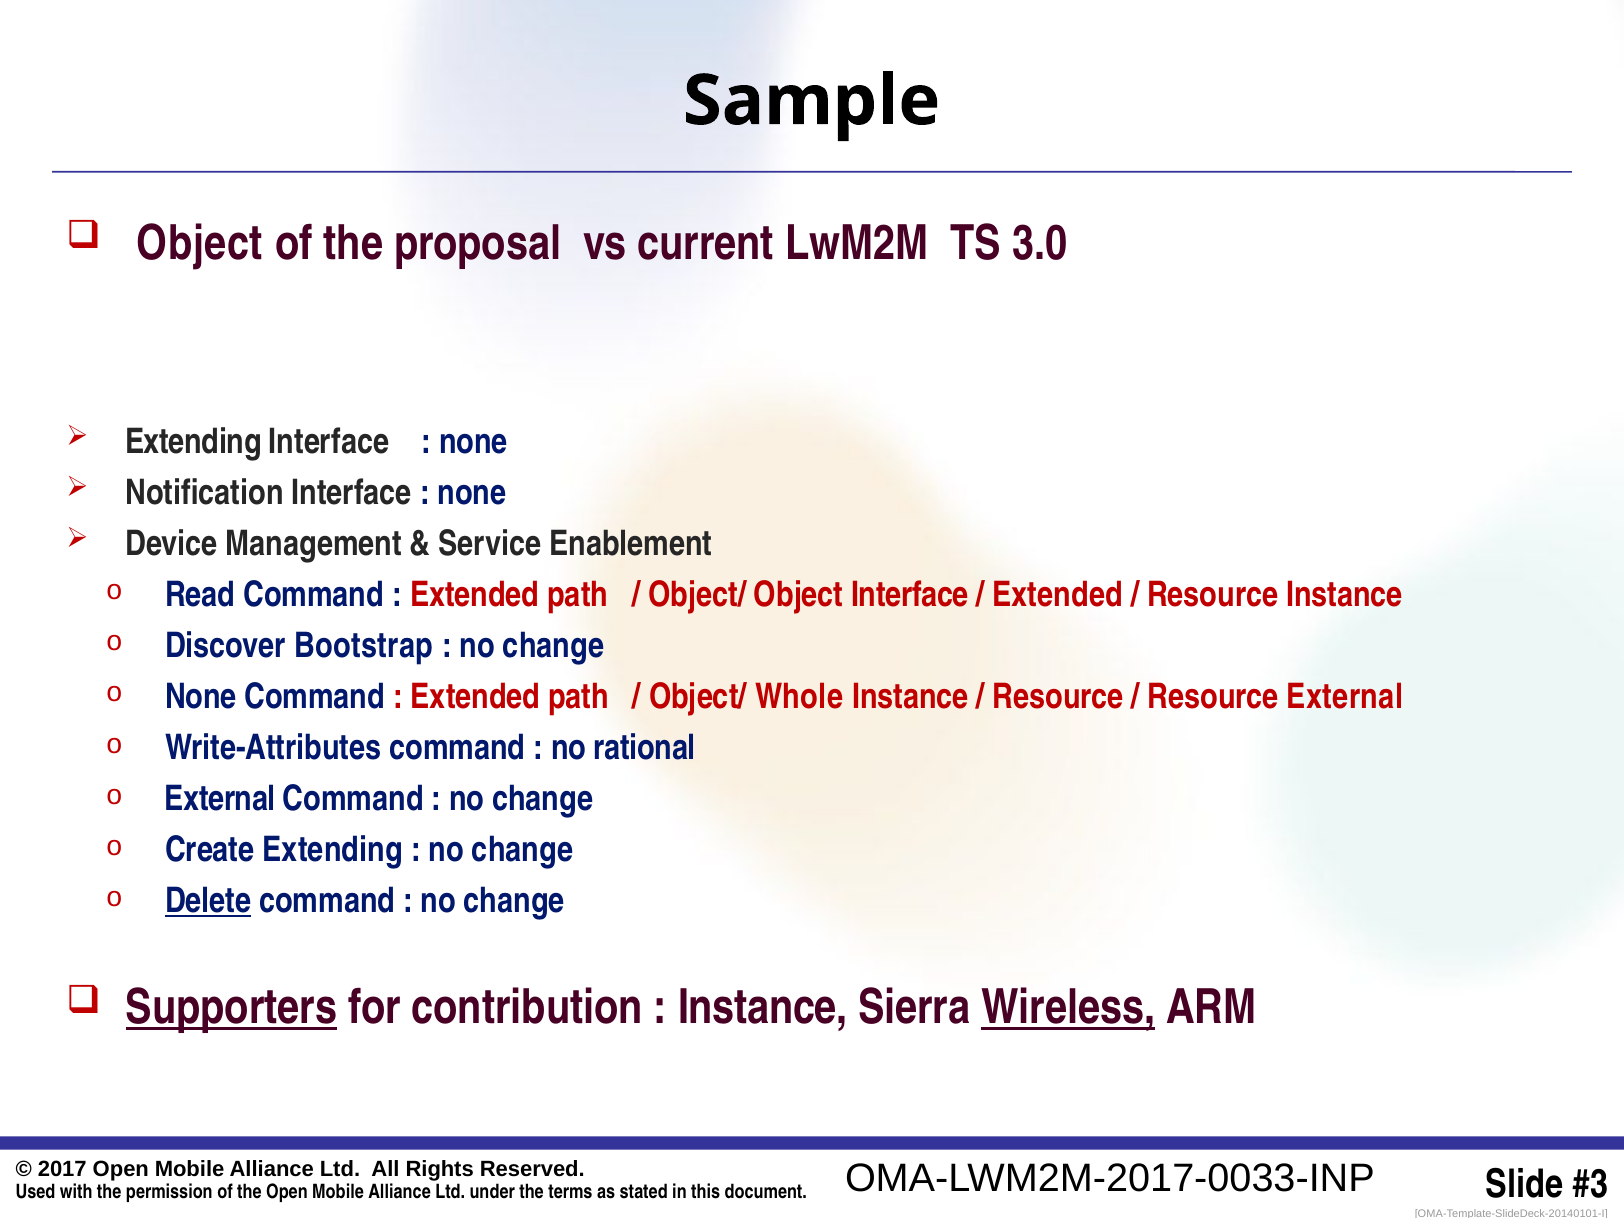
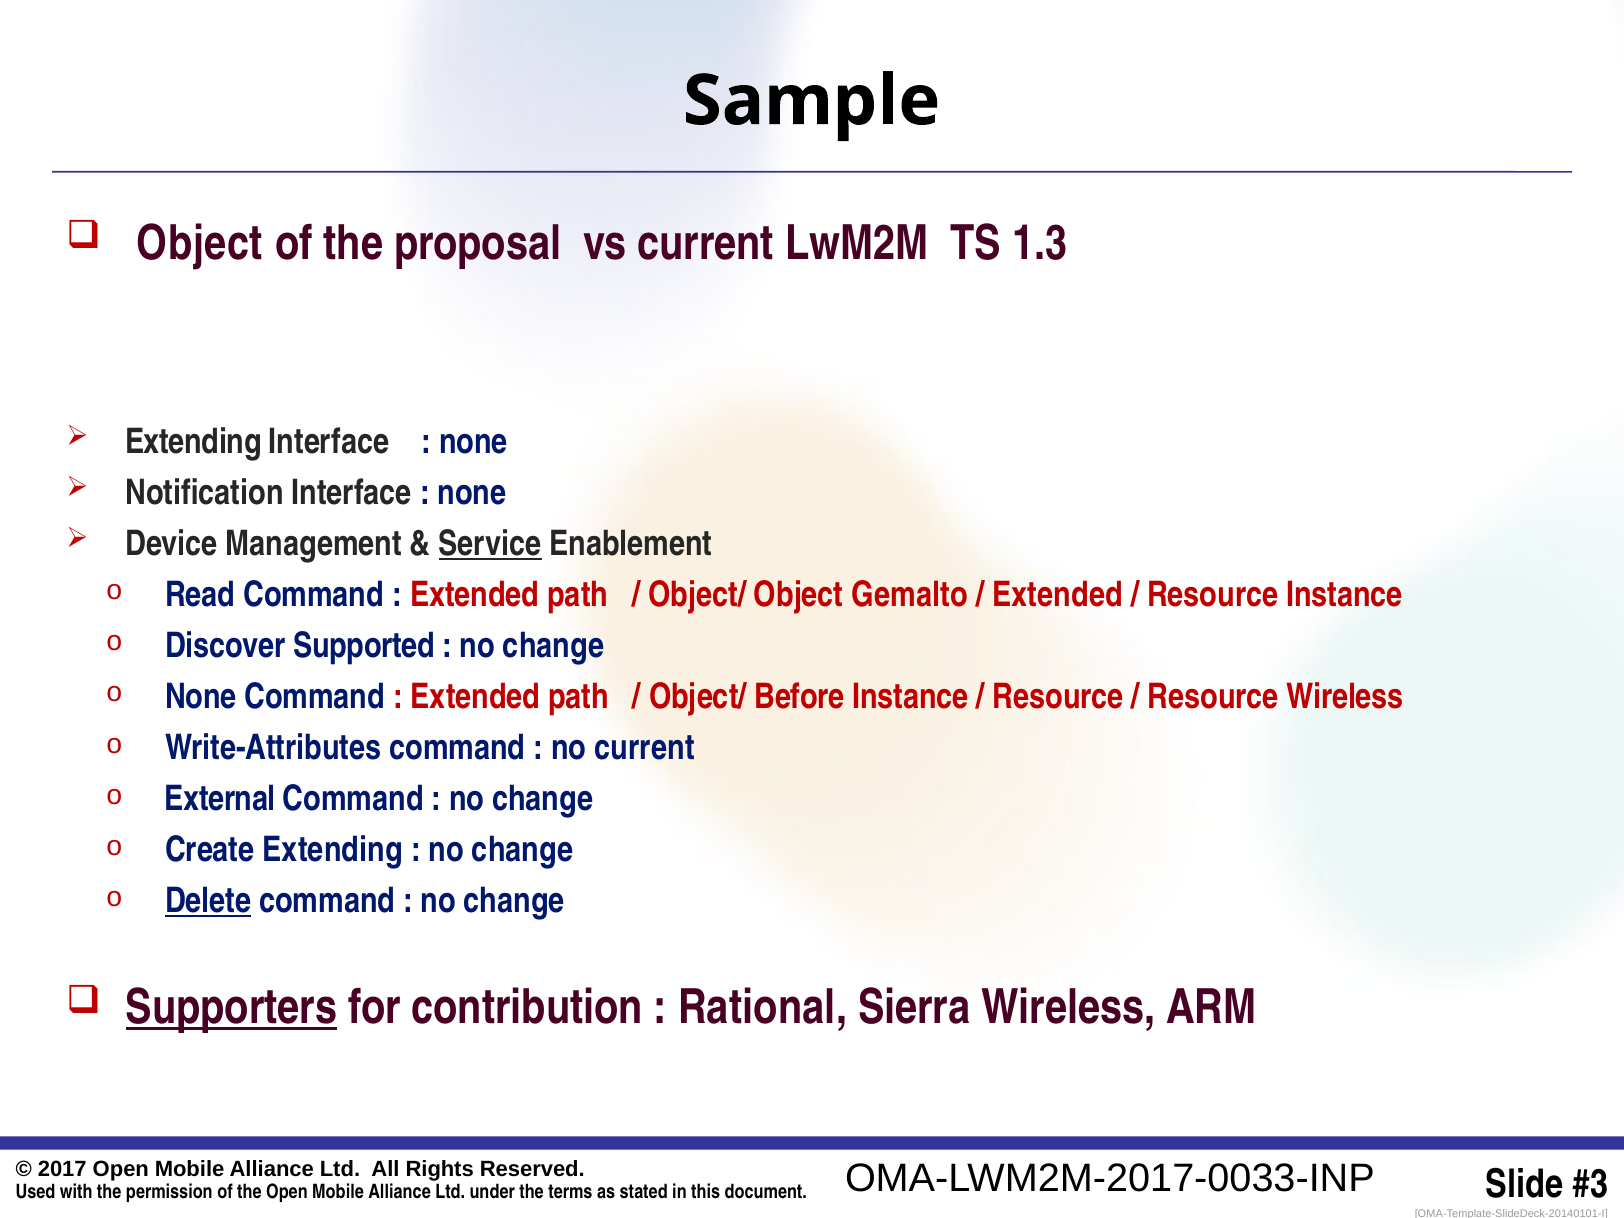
3.0: 3.0 -> 1.3
Service underline: none -> present
Object Interface: Interface -> Gemalto
Bootstrap: Bootstrap -> Supported
Whole: Whole -> Before
Resource External: External -> Wireless
no rational: rational -> current
Instance at (763, 1008): Instance -> Rational
Wireless at (1068, 1008) underline: present -> none
